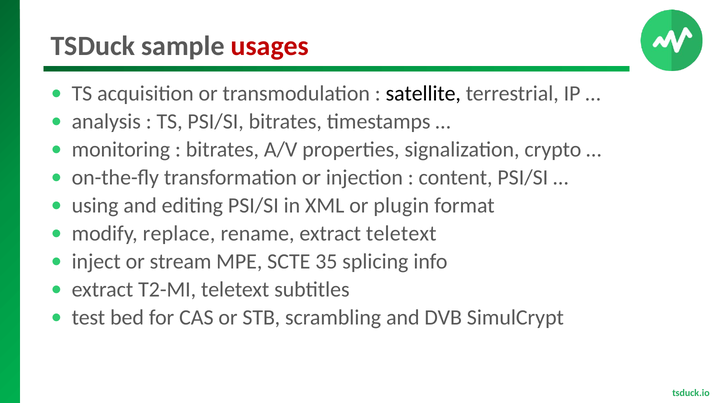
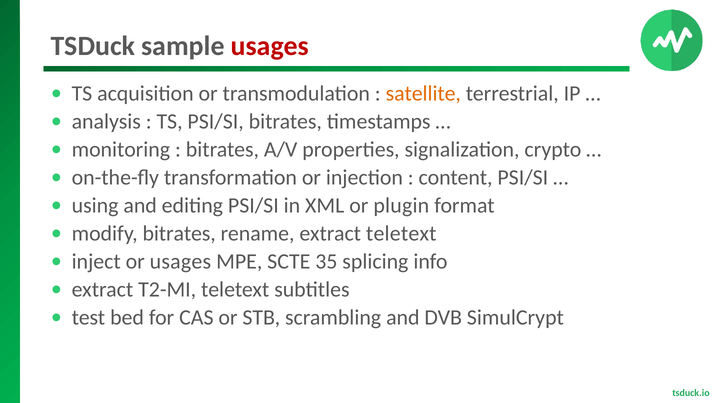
satellite colour: black -> orange
modify replace: replace -> bitrates
or stream: stream -> usages
